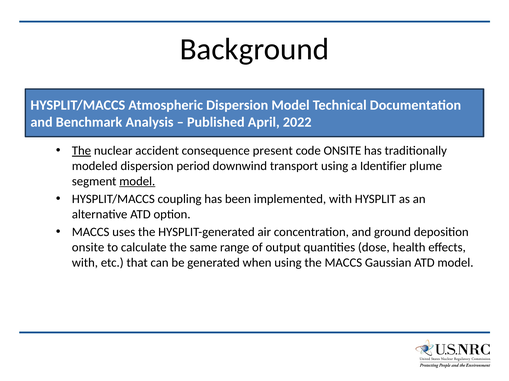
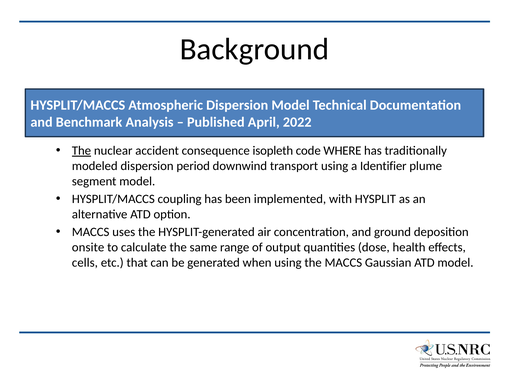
present: present -> isopleth
code ONSITE: ONSITE -> WHERE
model at (137, 182) underline: present -> none
with at (85, 263): with -> cells
